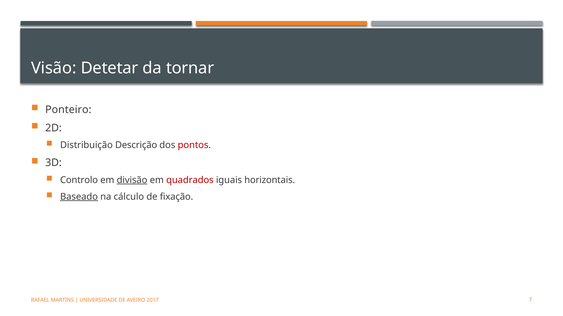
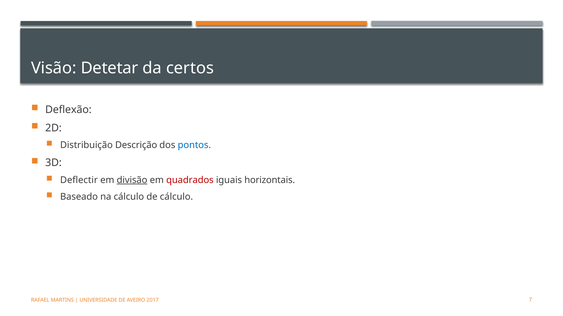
tornar: tornar -> certos
Ponteiro: Ponteiro -> Deflexão
pontos colour: red -> blue
Controlo: Controlo -> Deflectir
Baseado underline: present -> none
de fixação: fixação -> cálculo
